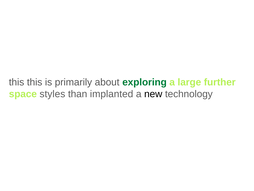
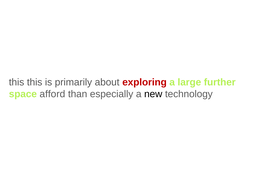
exploring colour: green -> red
styles: styles -> afford
implanted: implanted -> especially
